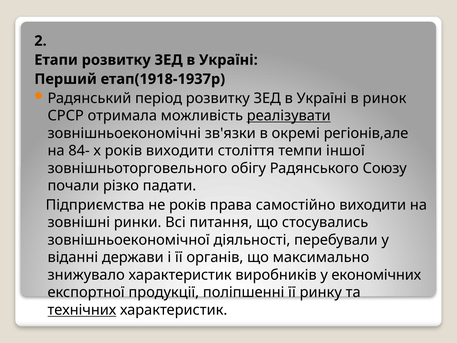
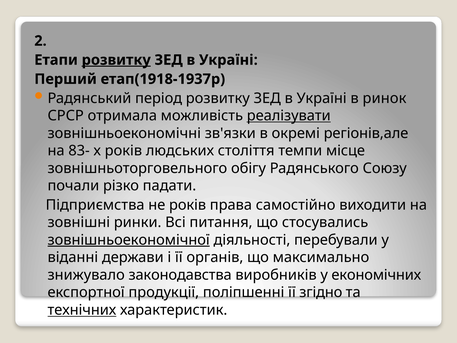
розвитку at (116, 60) underline: none -> present
84-: 84- -> 83-
років виходити: виходити -> людських
іншої: іншої -> місце
зовнішньоекономічної underline: none -> present
знижувало характеристик: характеристик -> законодавства
ринку: ринку -> згідно
